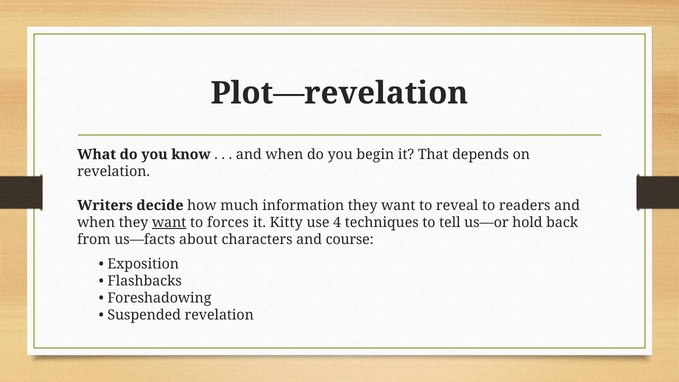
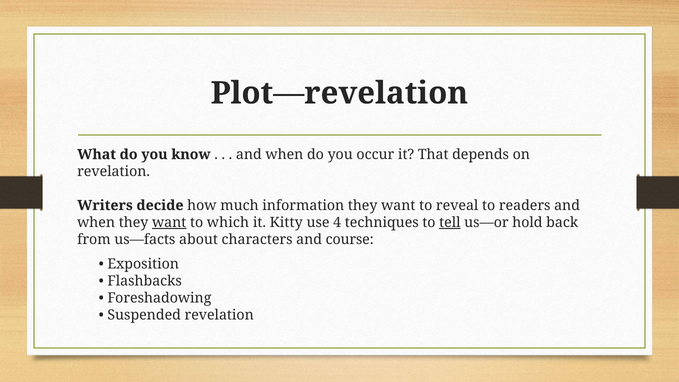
begin: begin -> occur
forces: forces -> which
tell underline: none -> present
